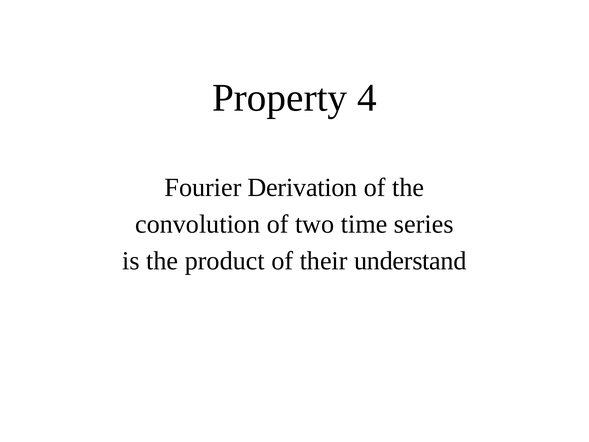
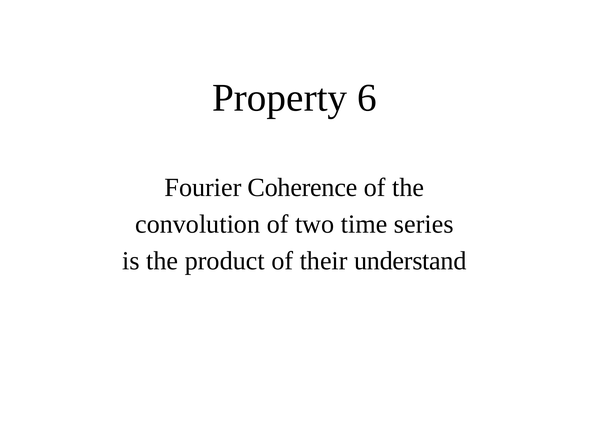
4: 4 -> 6
Derivation: Derivation -> Coherence
